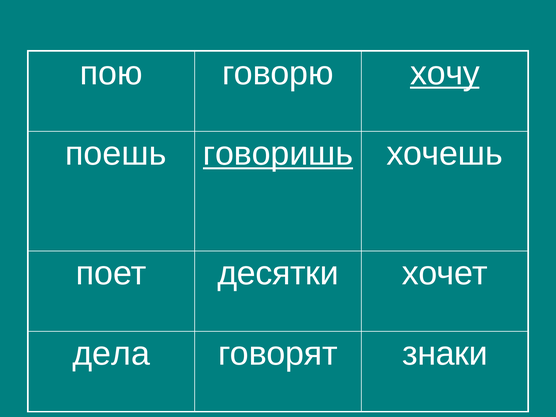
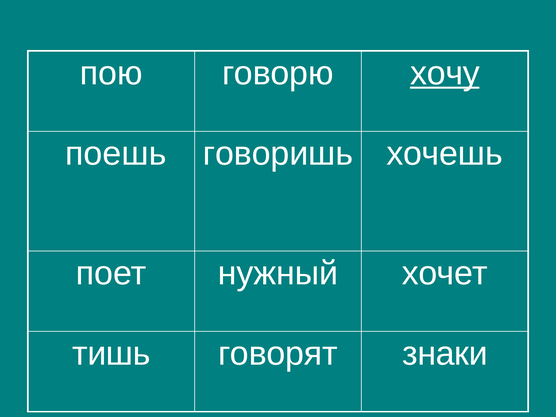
говоришь underline: present -> none
десятки: десятки -> нужный
дела: дела -> тишь
